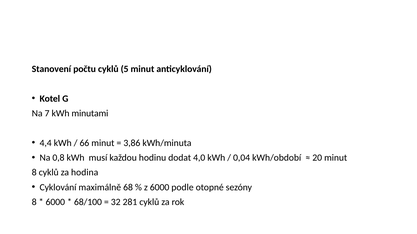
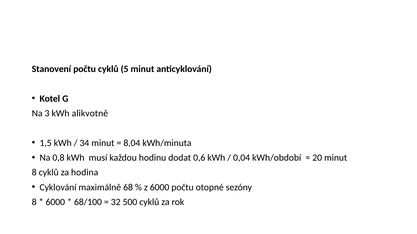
7: 7 -> 3
minutami: minutami -> alikvotně
4,4: 4,4 -> 1,5
66: 66 -> 34
3,86: 3,86 -> 8,04
4,0: 4,0 -> 0,6
6000 podle: podle -> počtu
281: 281 -> 500
